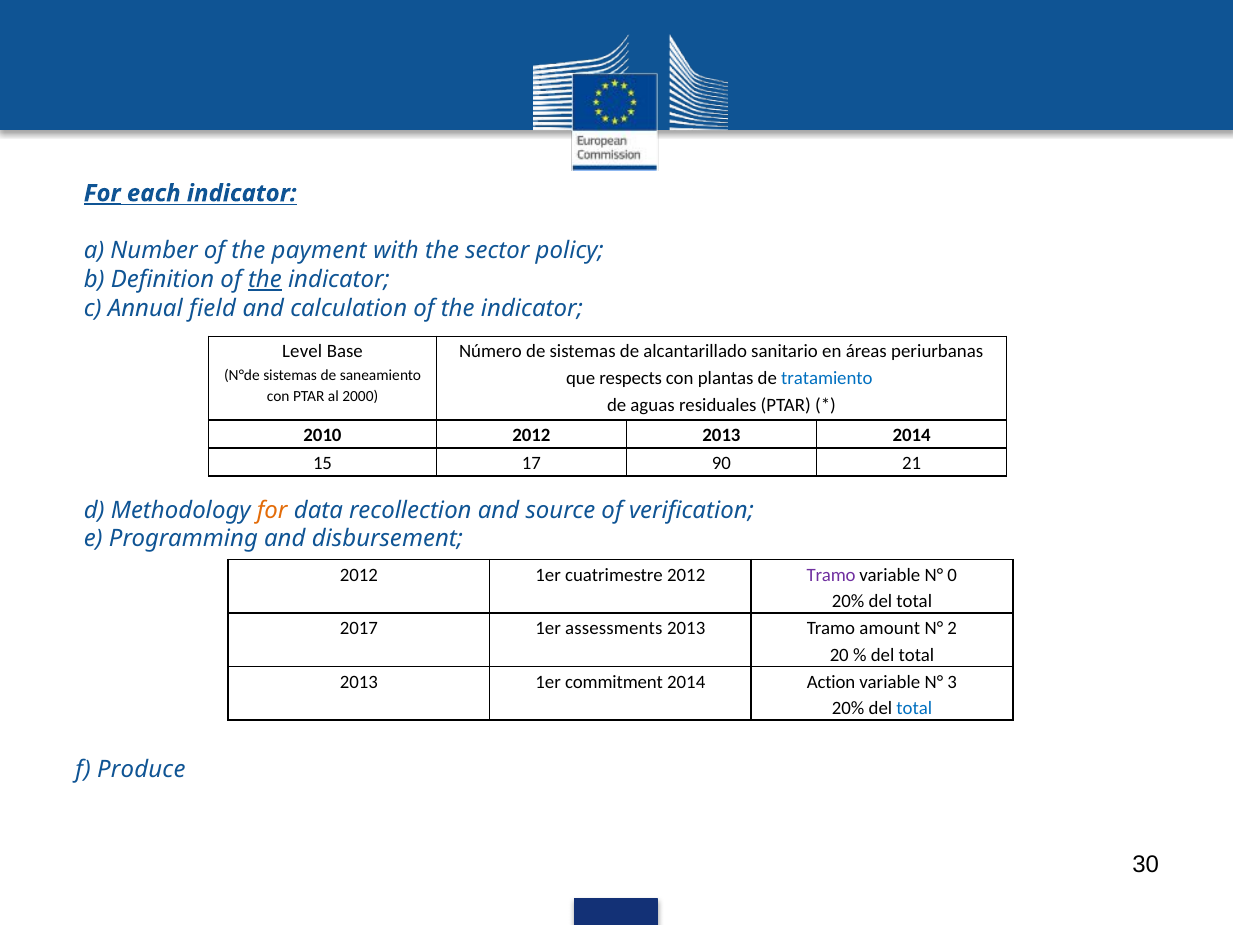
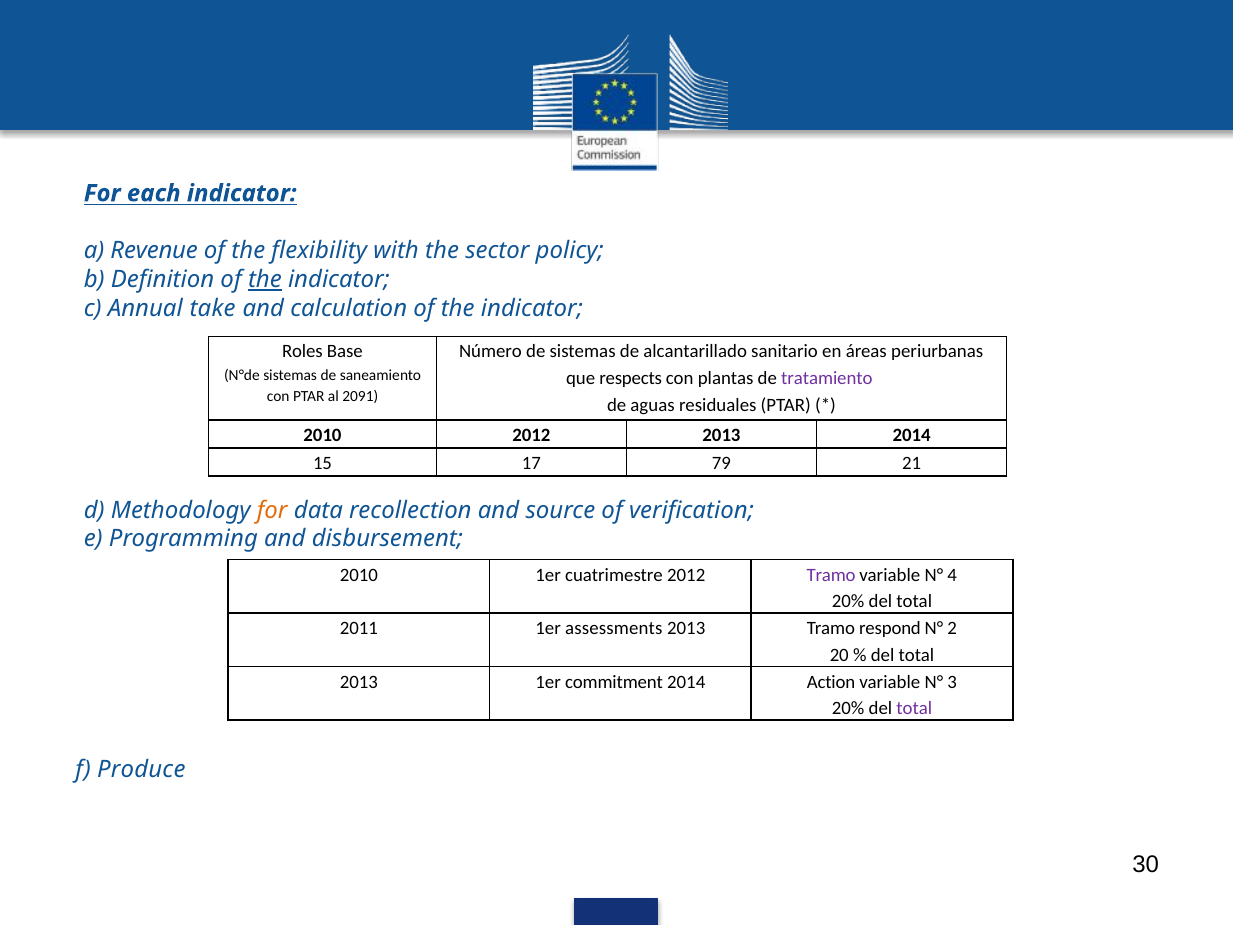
For at (102, 193) underline: present -> none
Number: Number -> Revenue
payment: payment -> flexibility
field: field -> take
Level: Level -> Roles
tratamiento colour: blue -> purple
2000: 2000 -> 2091
90: 90 -> 79
2012 at (359, 575): 2012 -> 2010
0: 0 -> 4
2017: 2017 -> 2011
amount: amount -> respond
total at (914, 708) colour: blue -> purple
